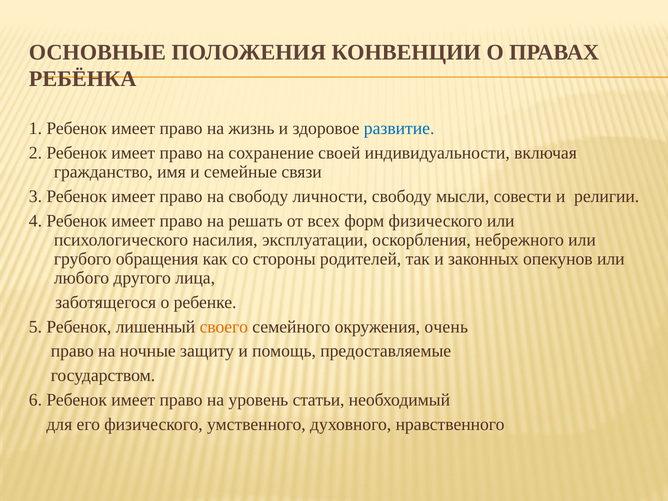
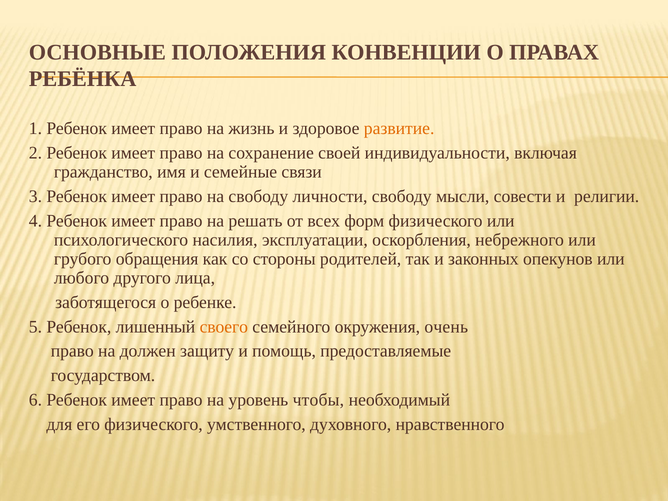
развитие colour: blue -> orange
ночные: ночные -> должен
статьи: статьи -> чтобы
